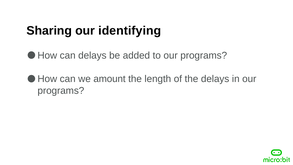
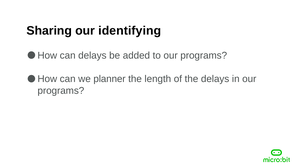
amount: amount -> planner
